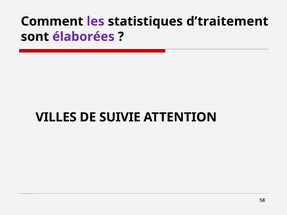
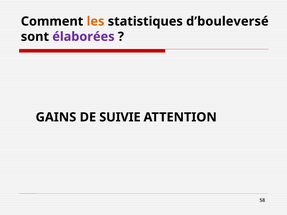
les colour: purple -> orange
d’traitement: d’traitement -> d’bouleversé
VILLES: VILLES -> GAINS
